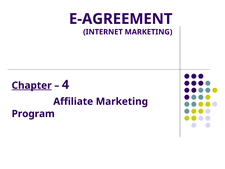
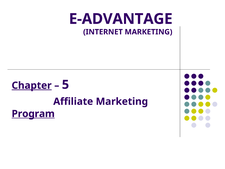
E-AGREEMENT: E-AGREEMENT -> E-ADVANTAGE
4: 4 -> 5
Program underline: none -> present
